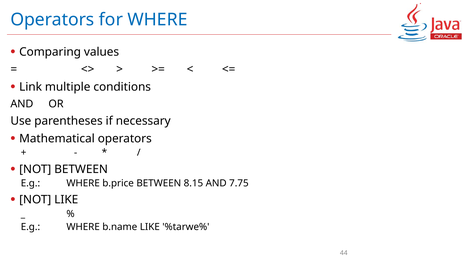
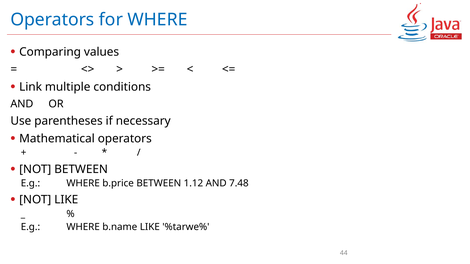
8.15: 8.15 -> 1.12
7.75: 7.75 -> 7.48
